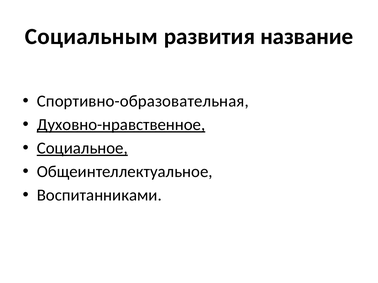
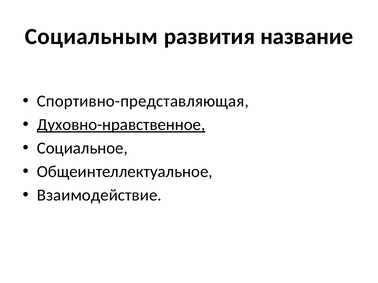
Спортивно-образовательная: Спортивно-образовательная -> Спортивно-представляющая
Социальное underline: present -> none
Воспитанниками: Воспитанниками -> Взаимодействие
